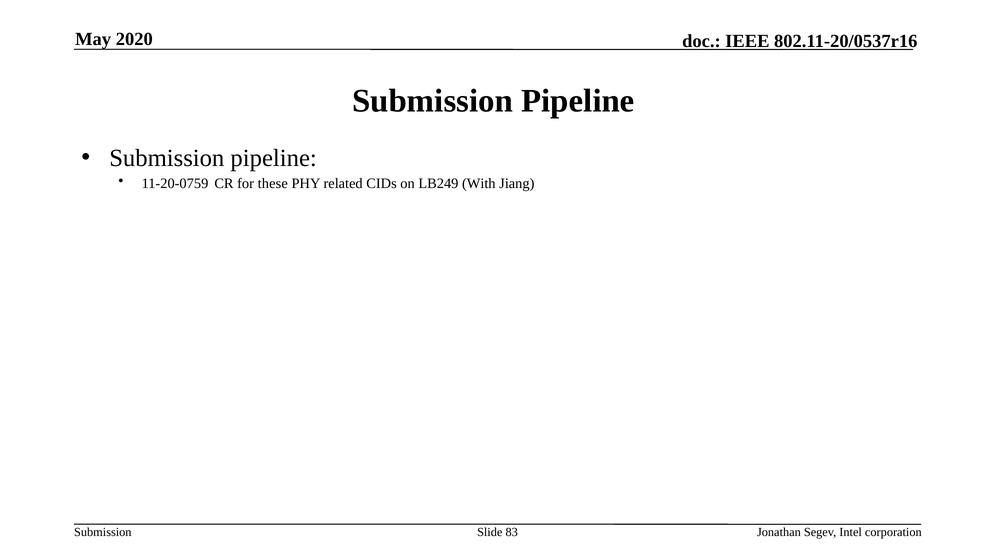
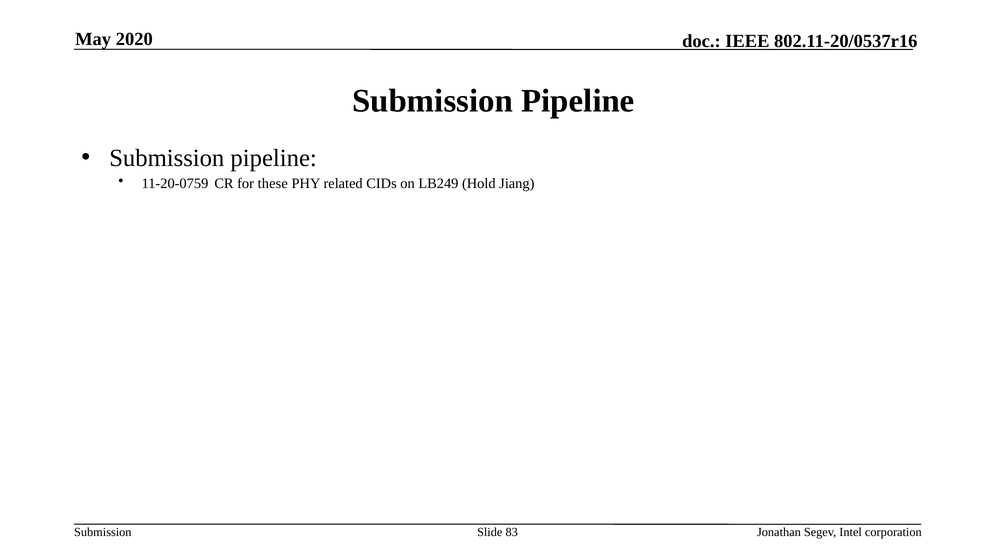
With: With -> Hold
